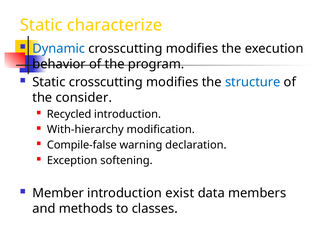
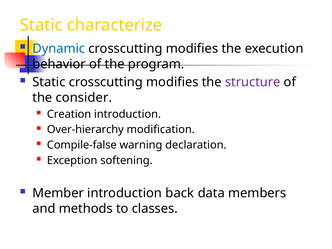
structure colour: blue -> purple
Recycled: Recycled -> Creation
With-hierarchy: With-hierarchy -> Over-hierarchy
exist: exist -> back
